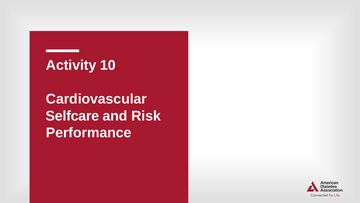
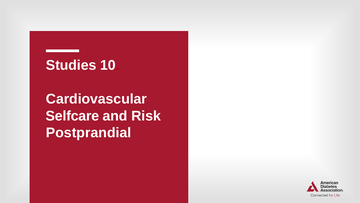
Activity: Activity -> Studies
Performance: Performance -> Postprandial
